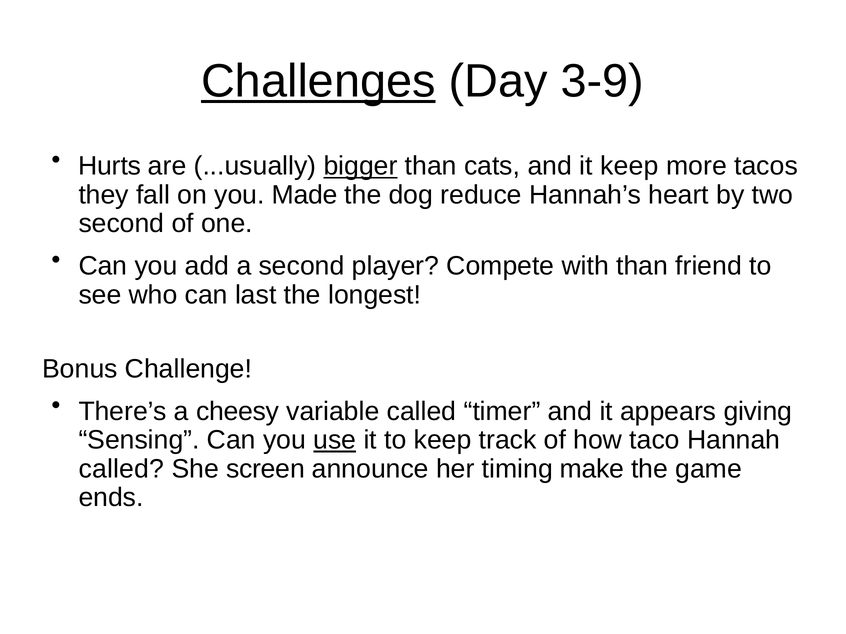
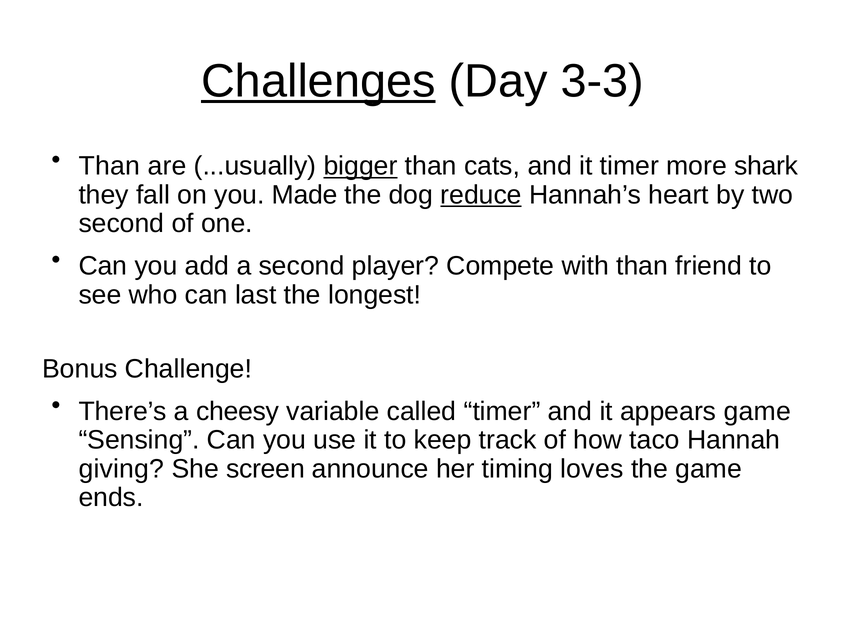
3-9: 3-9 -> 3-3
Hurts at (110, 166): Hurts -> Than
it keep: keep -> timer
tacos: tacos -> shark
reduce underline: none -> present
appears giving: giving -> game
use underline: present -> none
called at (121, 469): called -> giving
make: make -> loves
